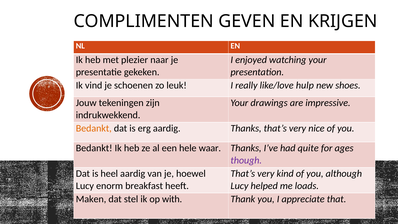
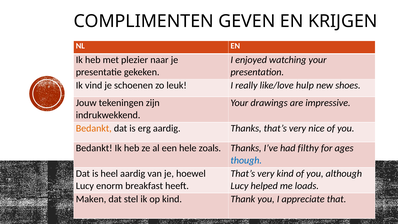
waar: waar -> zoals
quite: quite -> filthy
though colour: purple -> blue
op with: with -> kind
